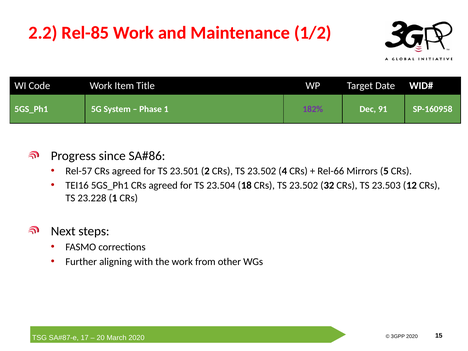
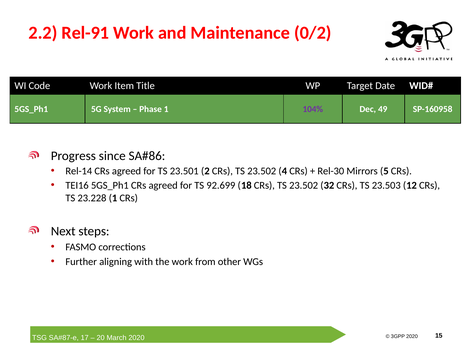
Rel-85: Rel-85 -> Rel-91
1/2: 1/2 -> 0/2
182%: 182% -> 104%
91: 91 -> 49
Rel-57: Rel-57 -> Rel-14
Rel-66: Rel-66 -> Rel-30
23.504: 23.504 -> 92.699
